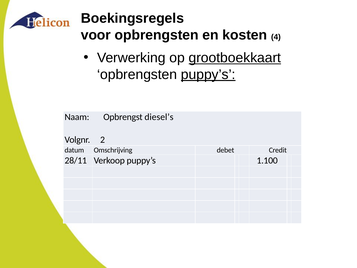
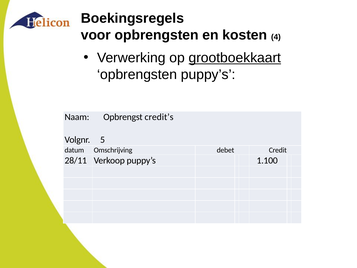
puppy’s at (208, 74) underline: present -> none
diesel’s: diesel’s -> credit’s
2: 2 -> 5
